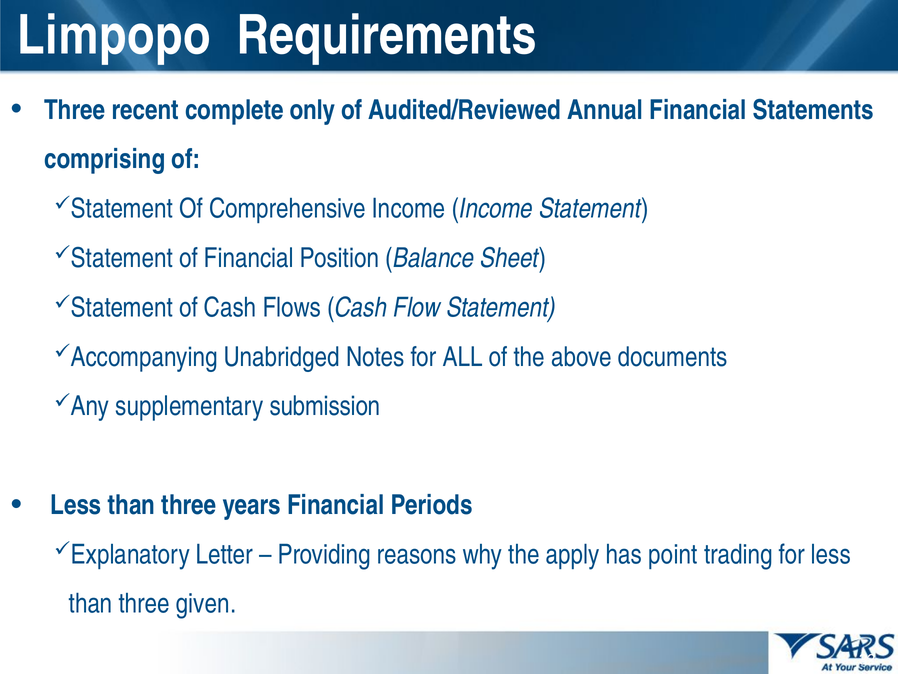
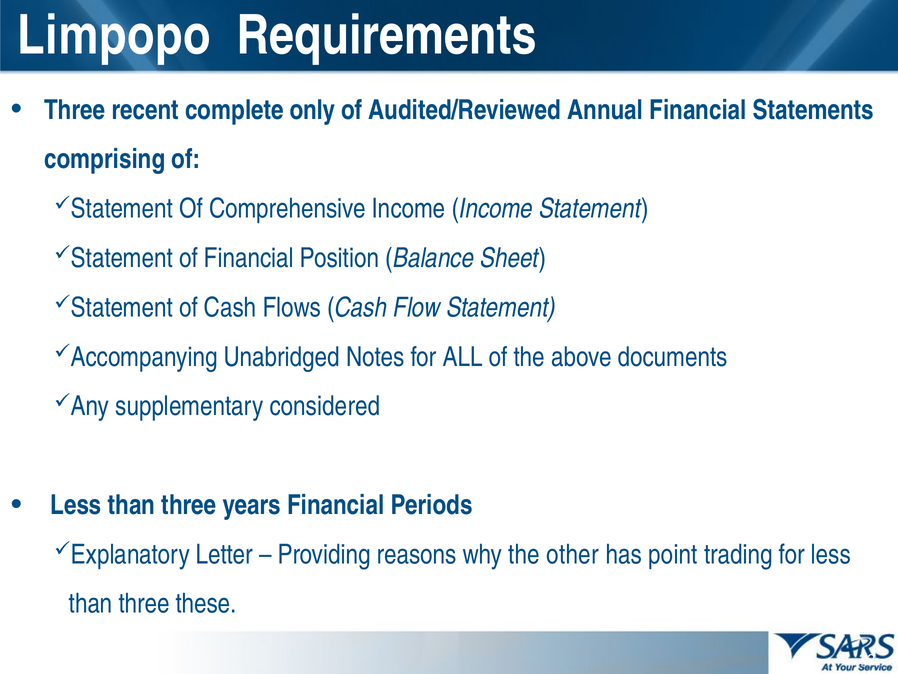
submission: submission -> considered
apply: apply -> other
given: given -> these
